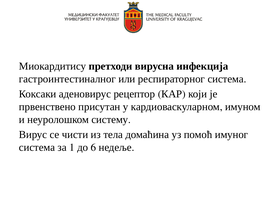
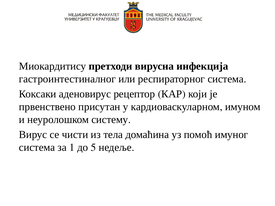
6: 6 -> 5
